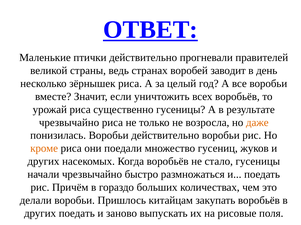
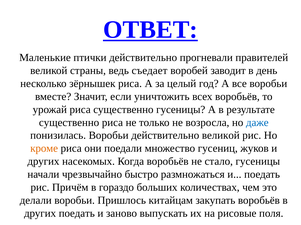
странах: странах -> съедает
чрезвычайно at (69, 123): чрезвычайно -> существенно
даже colour: orange -> blue
действительно воробьи: воробьи -> великой
